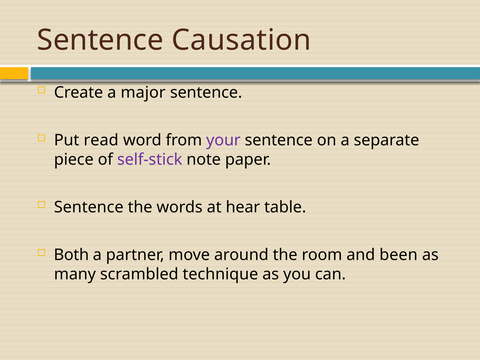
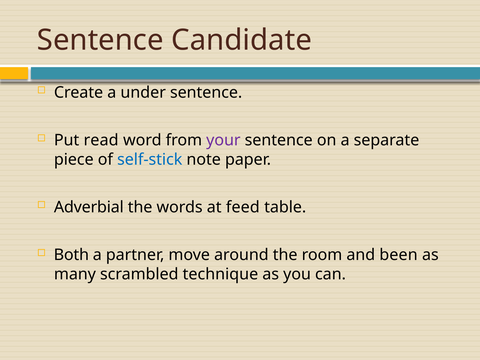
Causation: Causation -> Candidate
major: major -> under
self-stick colour: purple -> blue
Sentence at (89, 207): Sentence -> Adverbial
hear: hear -> feed
